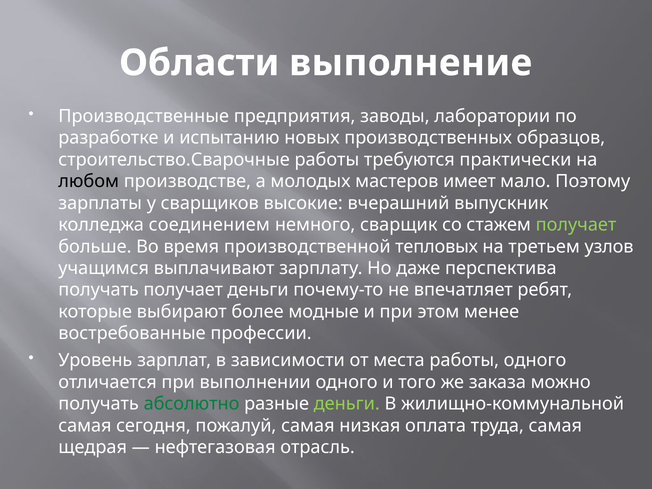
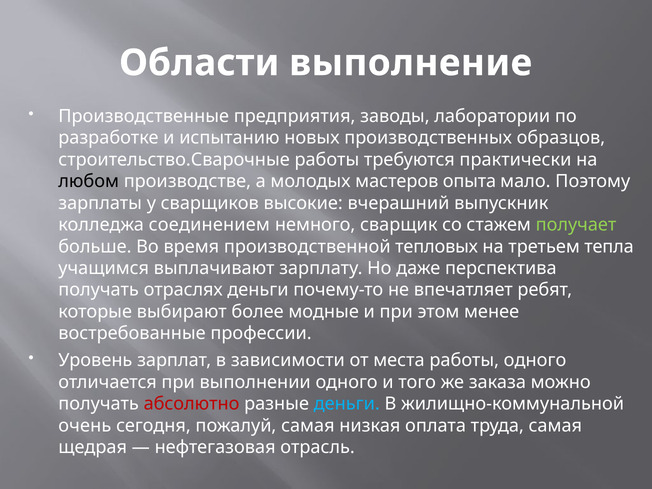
имеет: имеет -> опыта
узлов: узлов -> тепла
получать получает: получает -> отраслях
абсолютно colour: green -> red
деньги at (347, 404) colour: light green -> light blue
самая at (85, 426): самая -> очень
